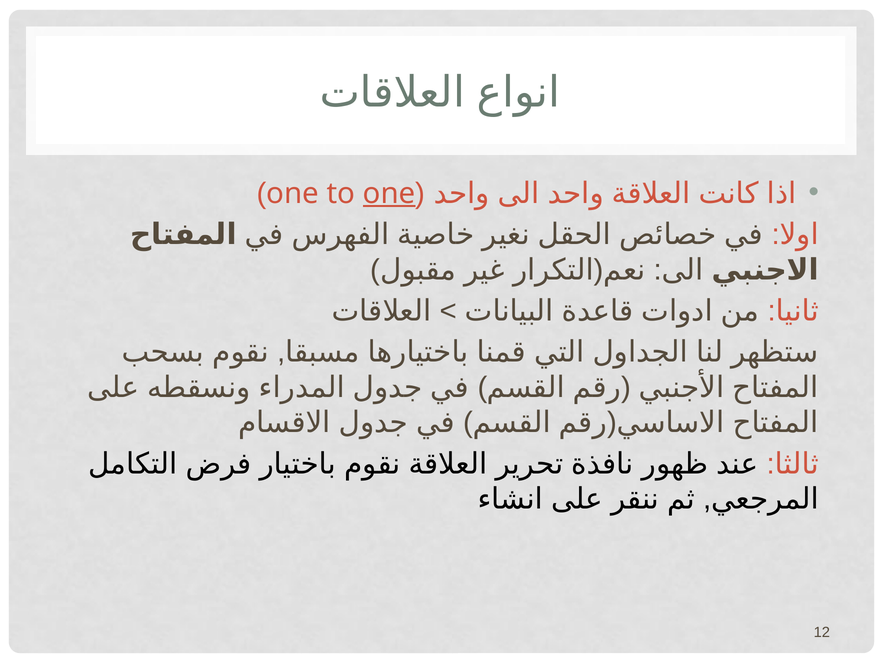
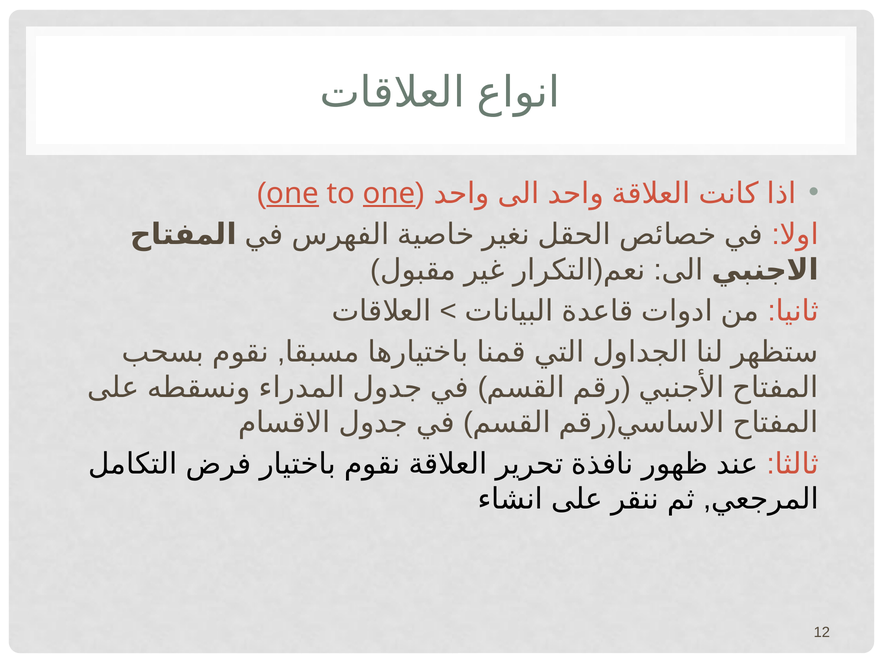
one at (293, 193) underline: none -> present
